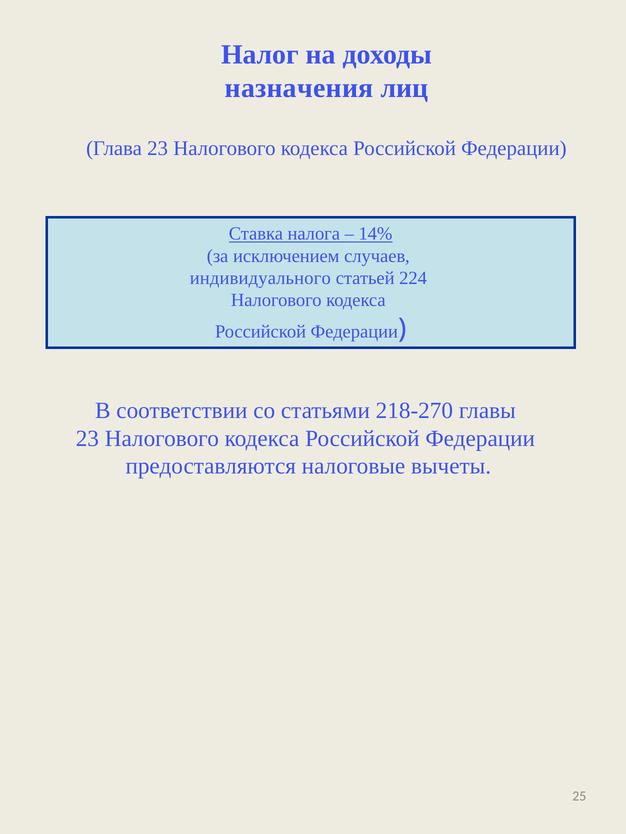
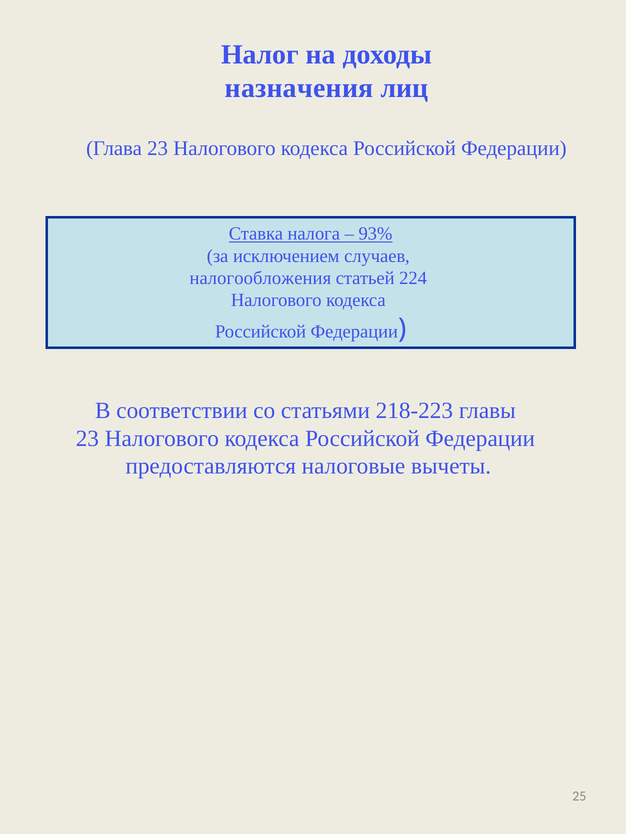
14%: 14% -> 93%
индивидуального: индивидуального -> налогообложения
218-270: 218-270 -> 218-223
